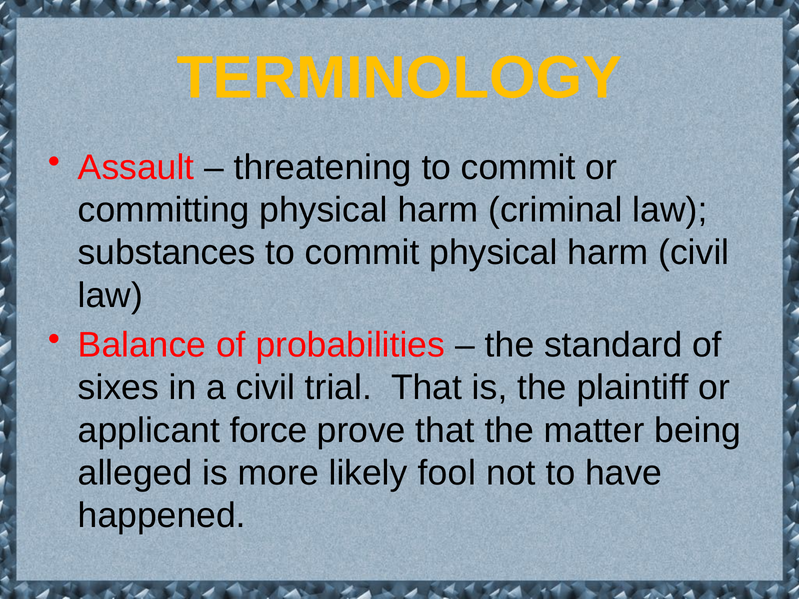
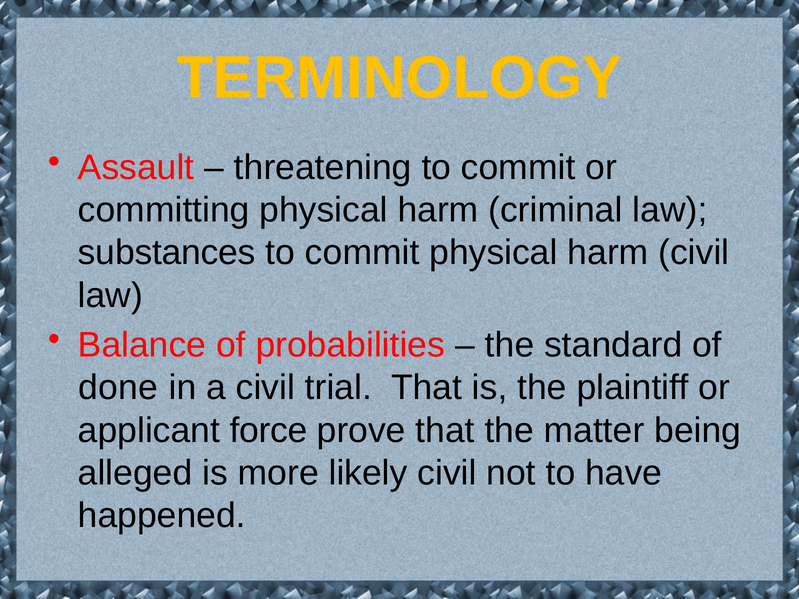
sixes: sixes -> done
likely fool: fool -> civil
